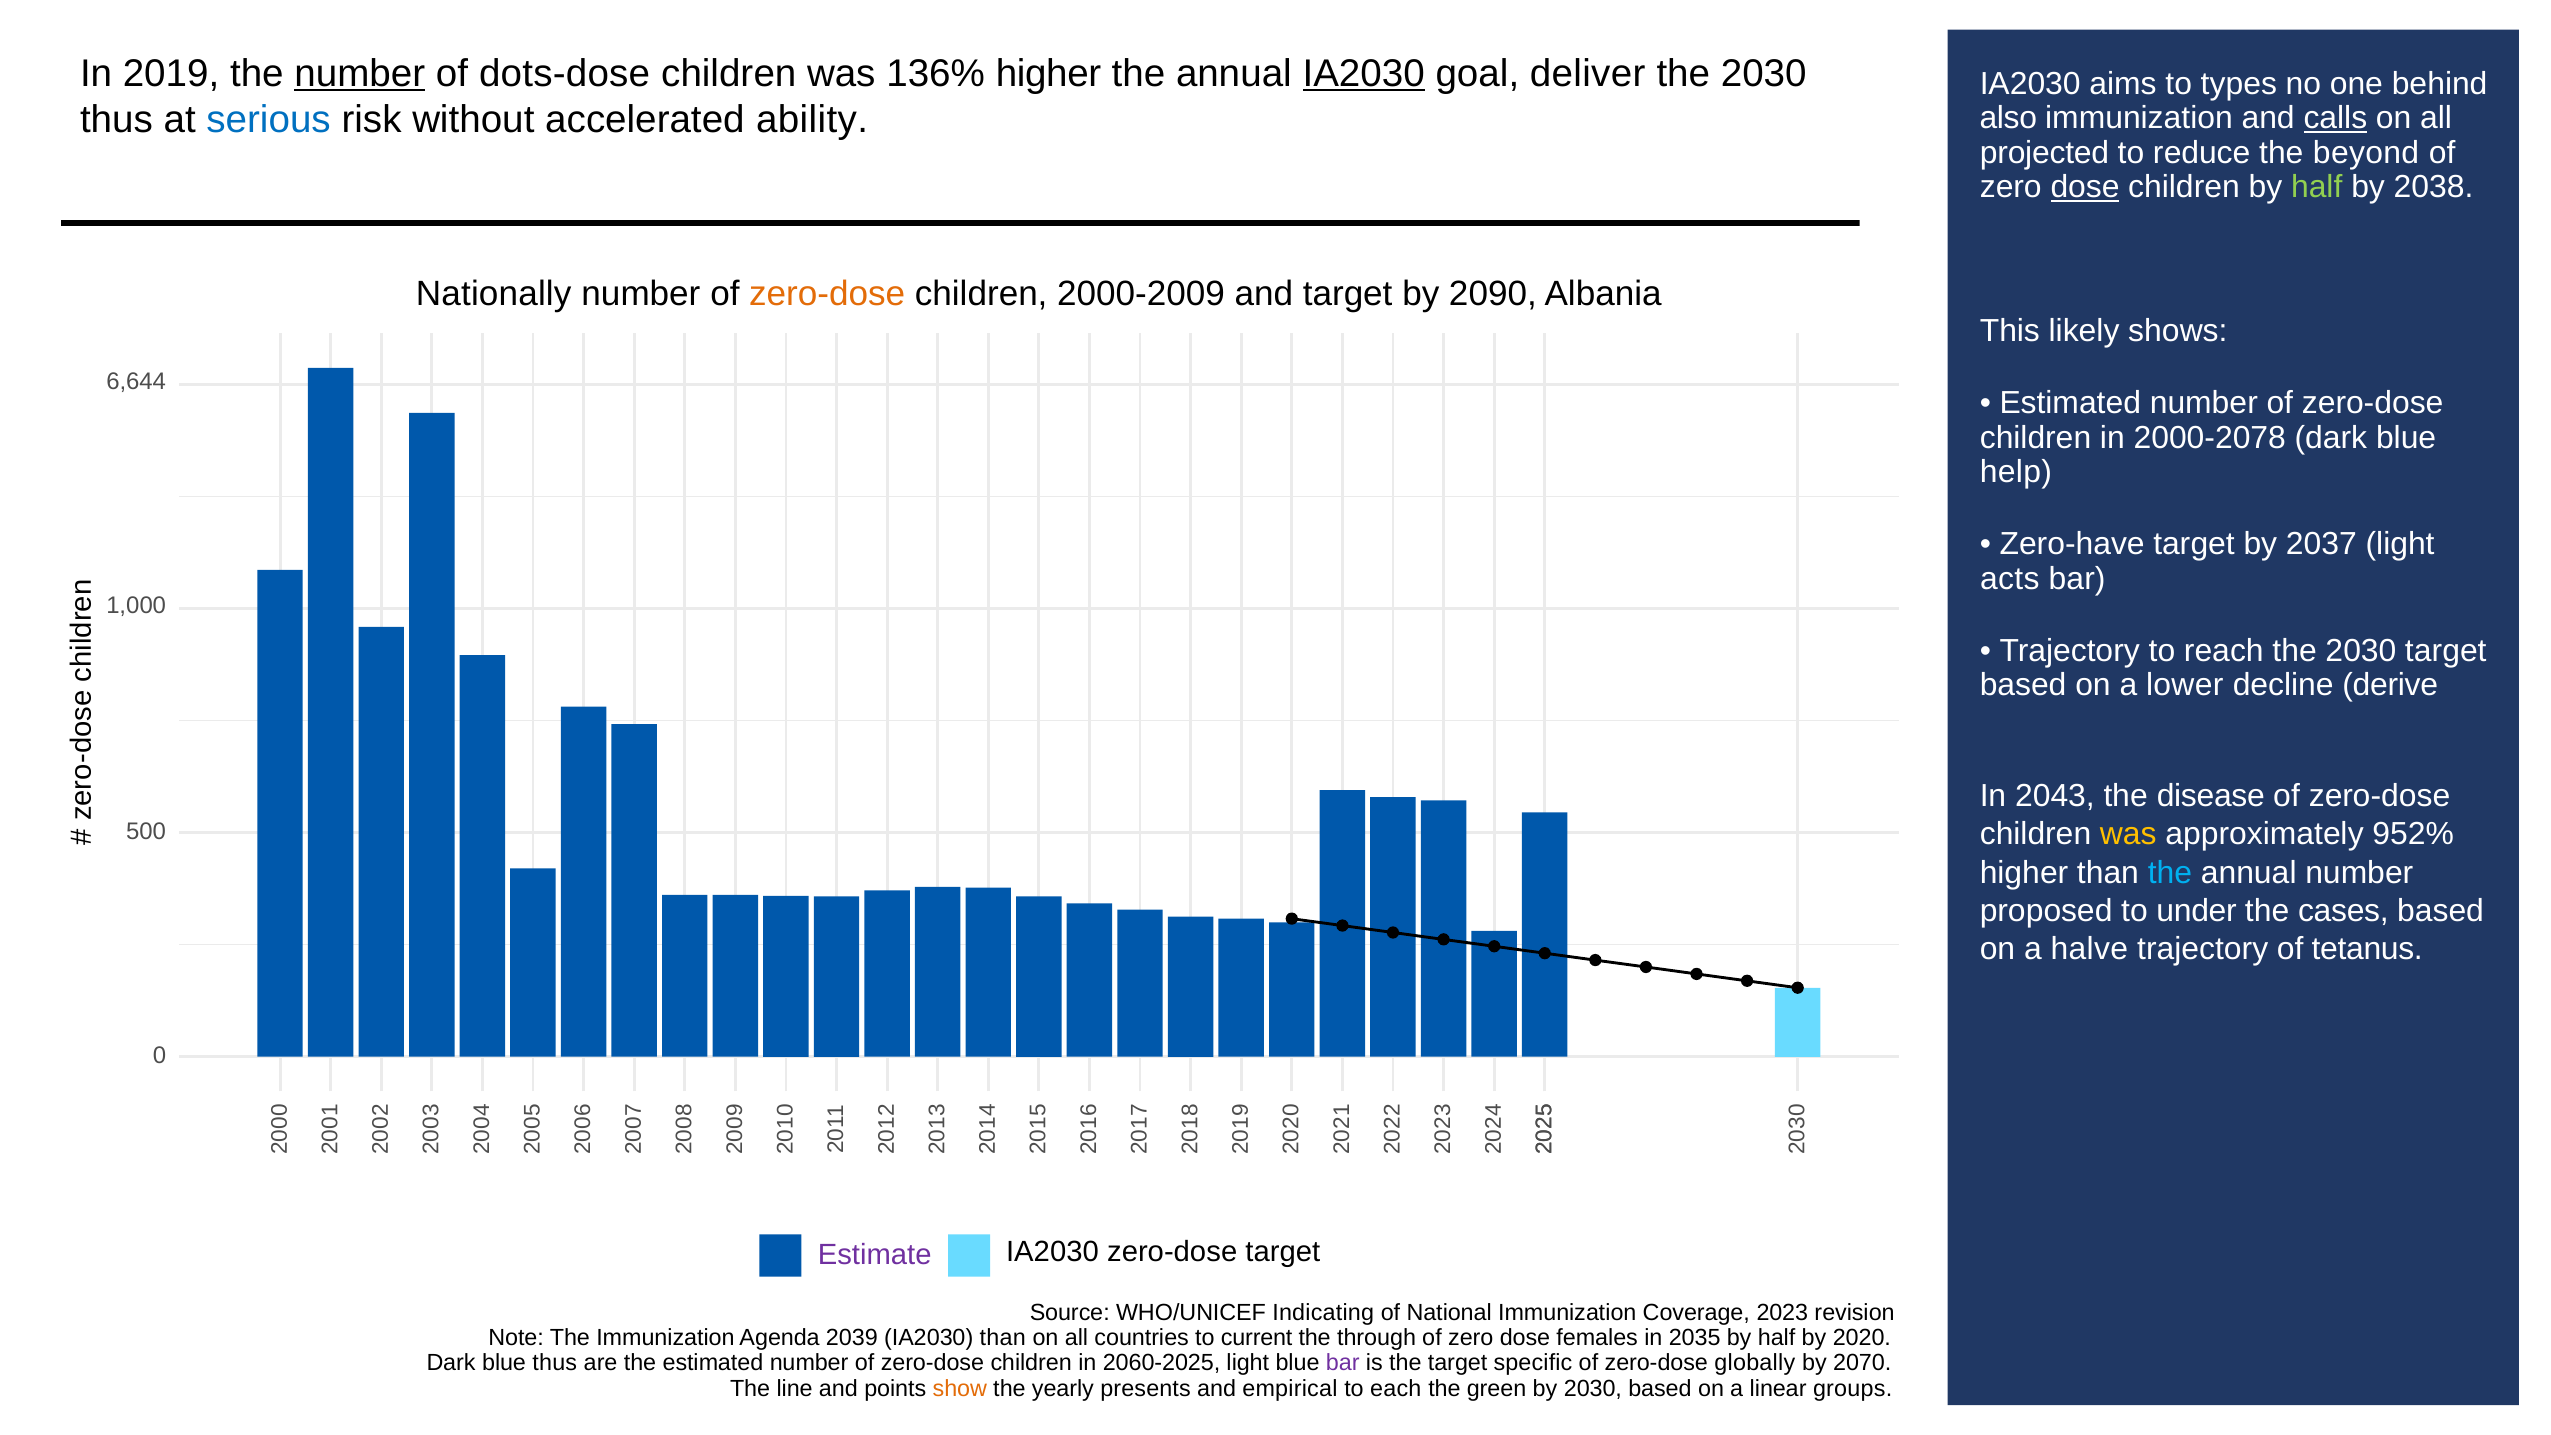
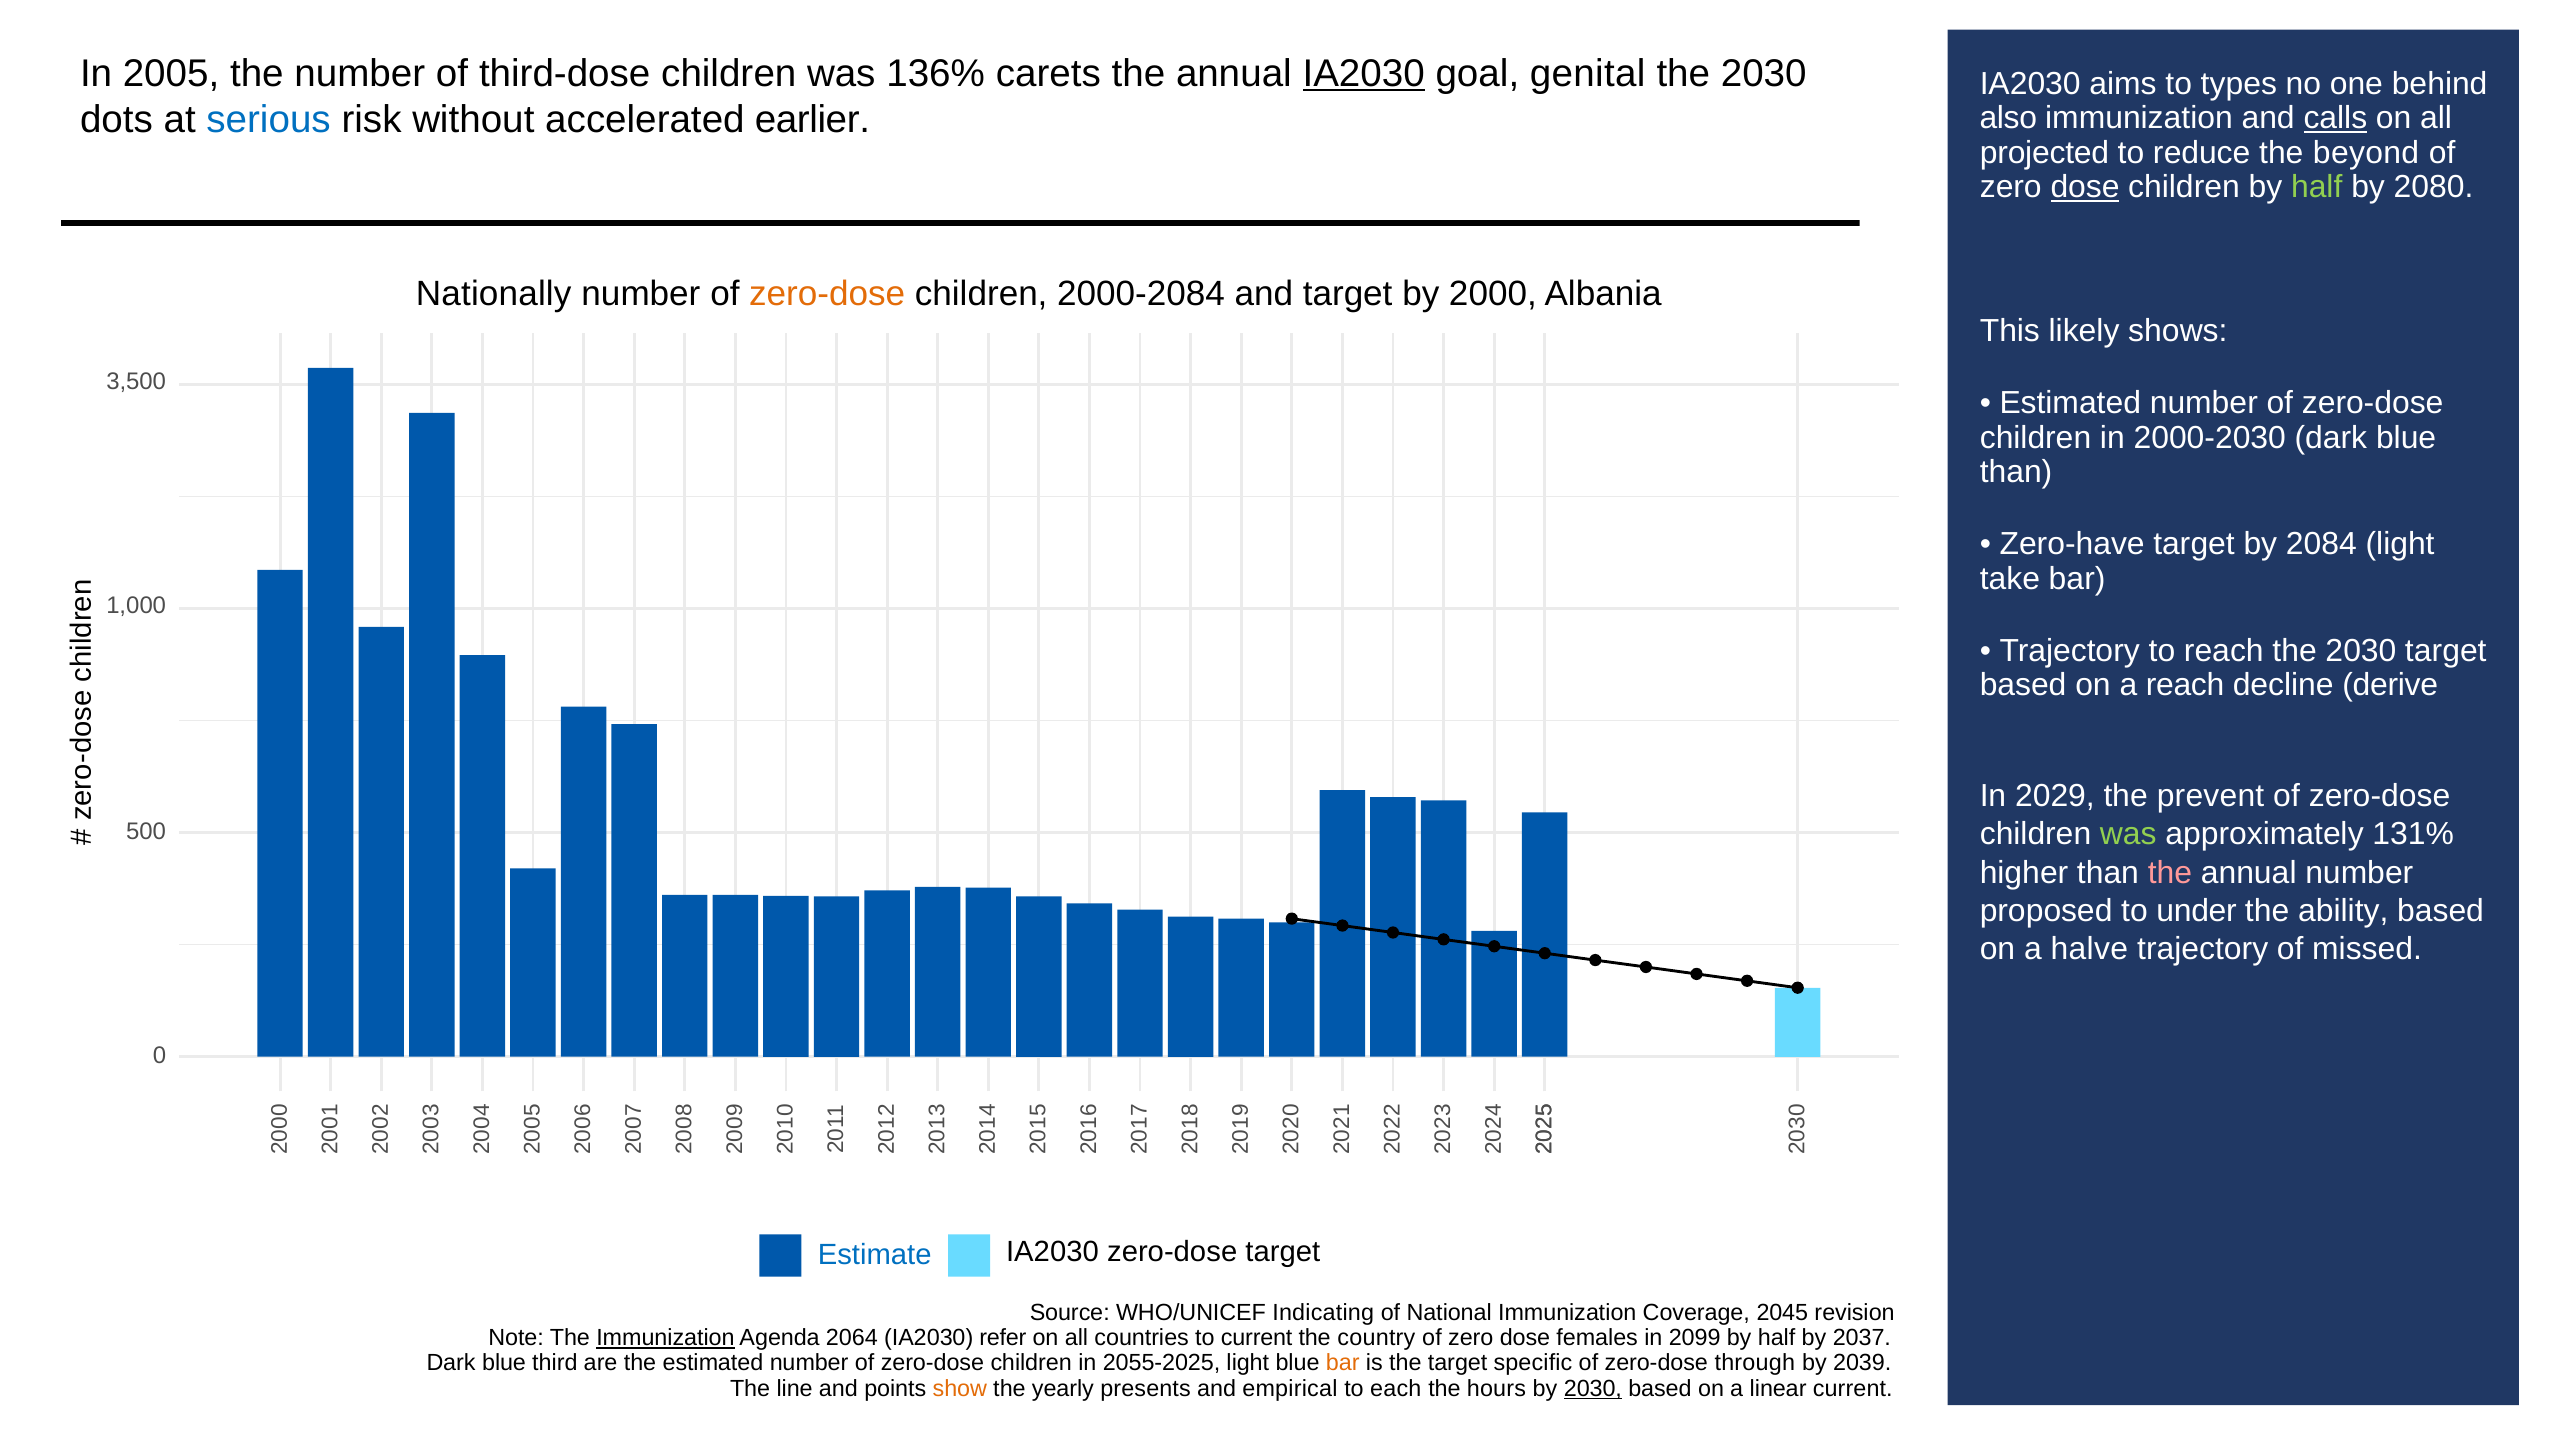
2019: 2019 -> 2005
number at (360, 74) underline: present -> none
dots-dose: dots-dose -> third-dose
136% higher: higher -> carets
deliver: deliver -> genital
thus at (116, 120): thus -> dots
ability: ability -> earlier
2038: 2038 -> 2080
2000-2009: 2000-2009 -> 2000-2084
2090: 2090 -> 2000
6,644: 6,644 -> 3,500
2000-2078: 2000-2078 -> 2000-2030
help at (2016, 472): help -> than
2037: 2037 -> 2084
acts: acts -> take
a lower: lower -> reach
2043: 2043 -> 2029
disease: disease -> prevent
was at (2128, 834) colour: yellow -> light green
952%: 952% -> 131%
the at (2170, 873) colour: light blue -> pink
cases: cases -> ability
tetanus: tetanus -> missed
Estimate colour: purple -> blue
2023: 2023 -> 2045
Immunization at (665, 1338) underline: none -> present
2039: 2039 -> 2064
IA2030 than: than -> refer
through: through -> country
2035: 2035 -> 2099
2020: 2020 -> 2037
blue thus: thus -> third
2060-2025: 2060-2025 -> 2055-2025
bar at (1343, 1363) colour: purple -> orange
globally: globally -> through
2070: 2070 -> 2039
green: green -> hours
2030 at (1593, 1389) underline: none -> present
linear groups: groups -> current
